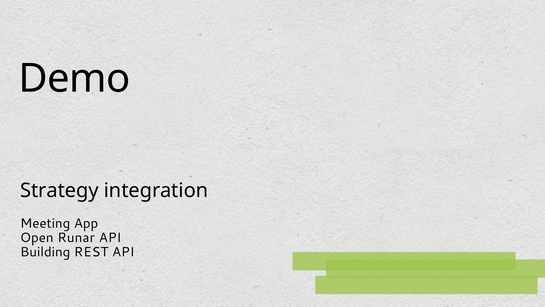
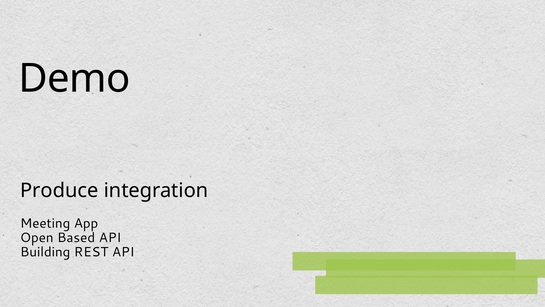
Strategy: Strategy -> Produce
Runar: Runar -> Based
